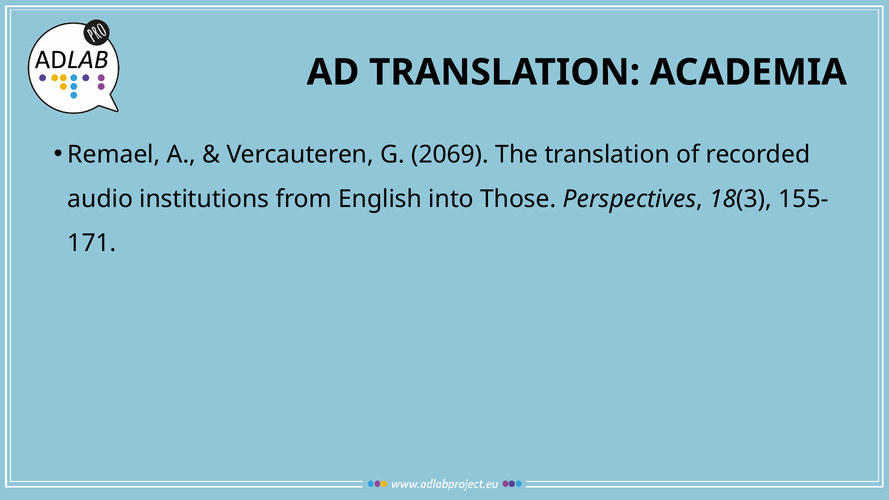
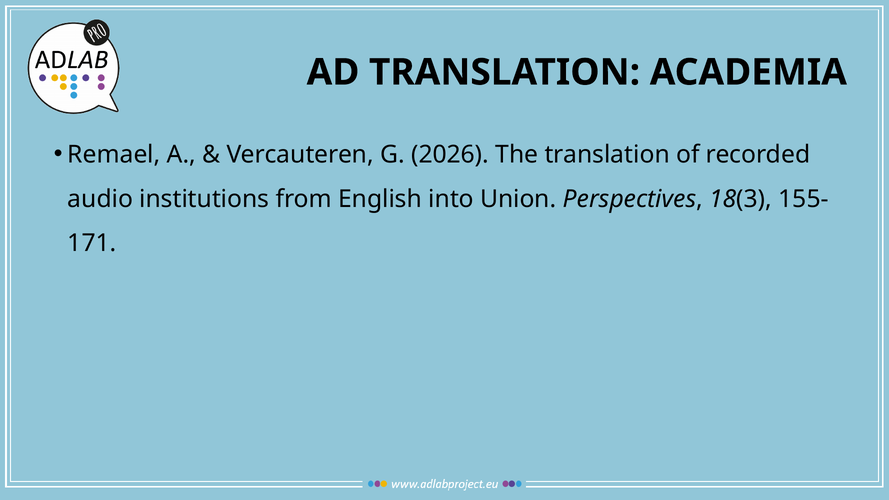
2069: 2069 -> 2026
Those: Those -> Union
